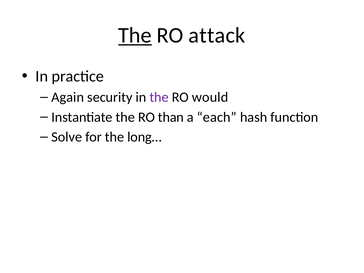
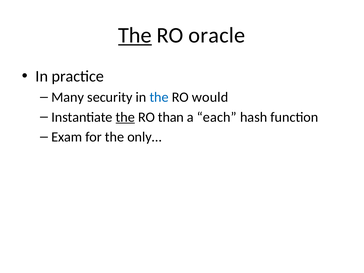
attack: attack -> oracle
Again: Again -> Many
the at (159, 97) colour: purple -> blue
the at (125, 117) underline: none -> present
Solve: Solve -> Exam
long…: long… -> only…
